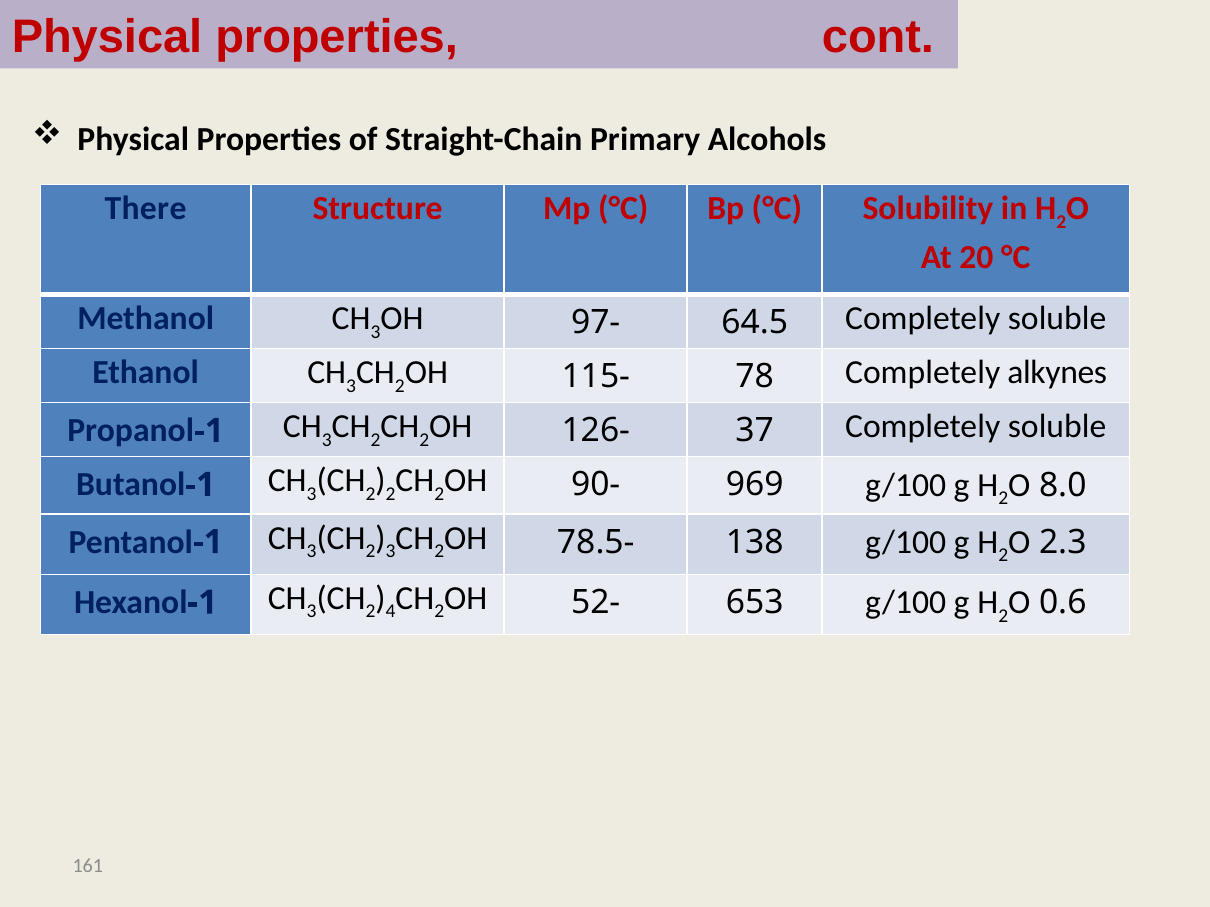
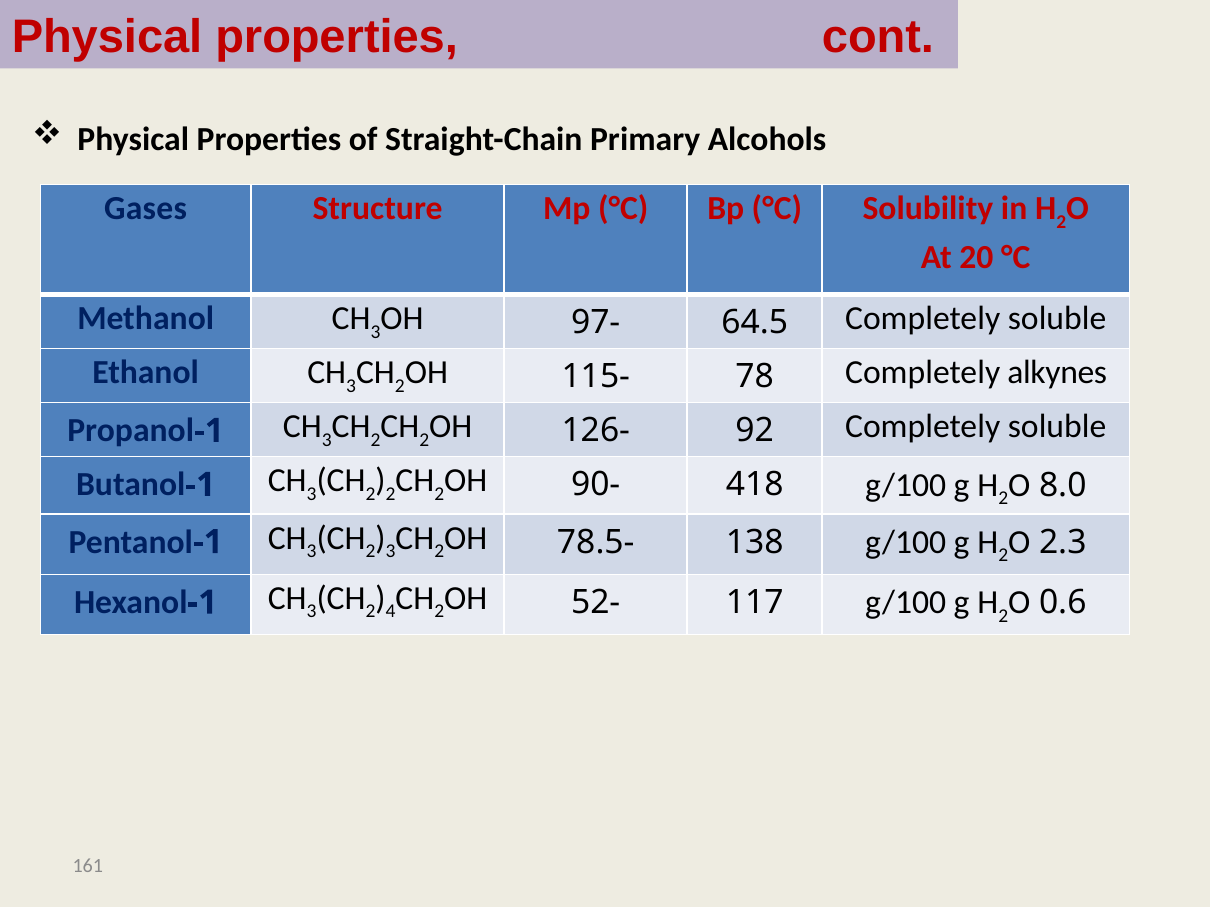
There: There -> Gases
37: 37 -> 92
969: 969 -> 418
653: 653 -> 117
